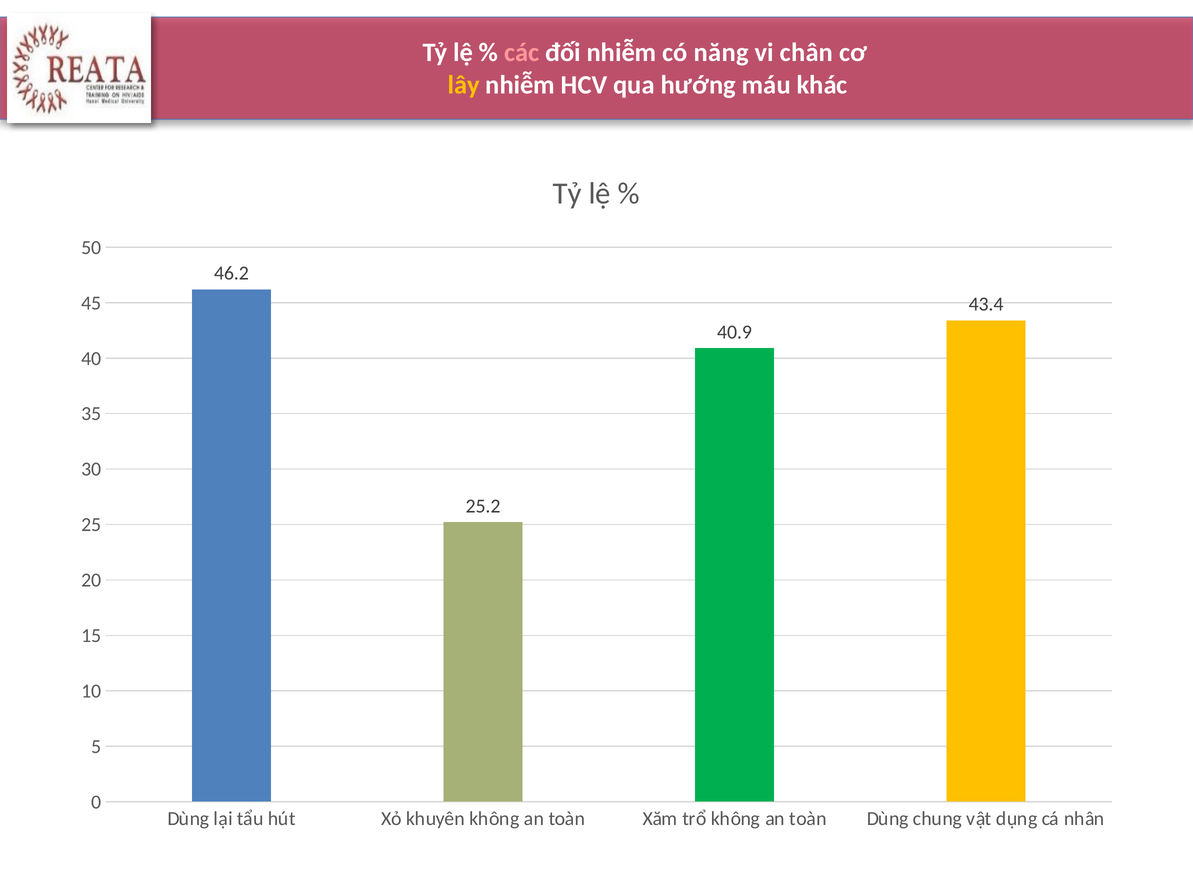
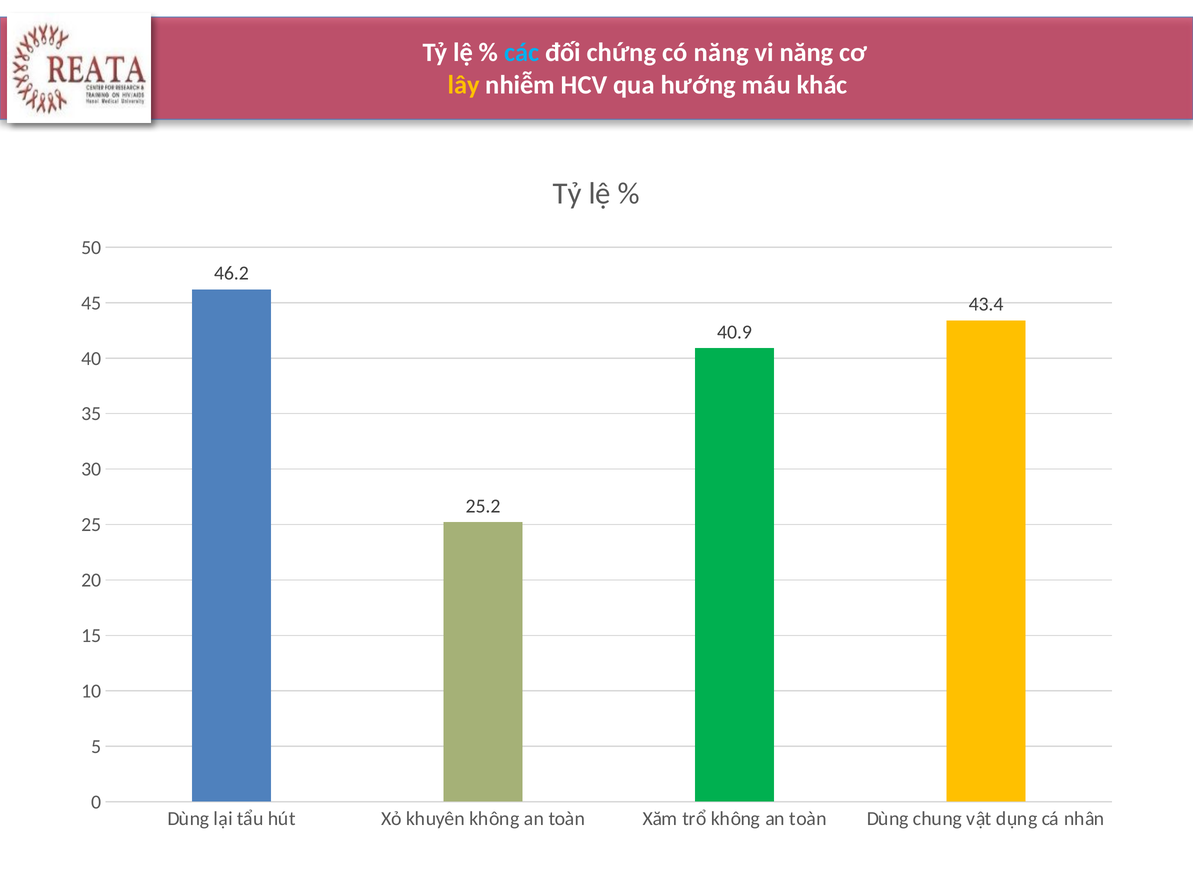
các colour: pink -> light blue
đối nhiễm: nhiễm -> chứng
vi chân: chân -> năng
